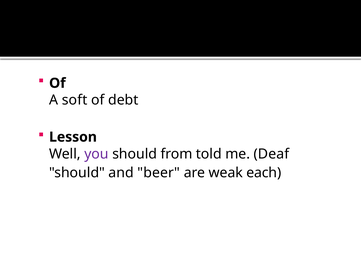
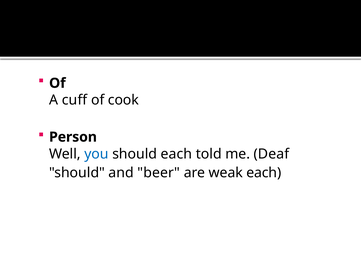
soft: soft -> cuff
debt: debt -> cook
Lesson: Lesson -> Person
you colour: purple -> blue
should from: from -> each
